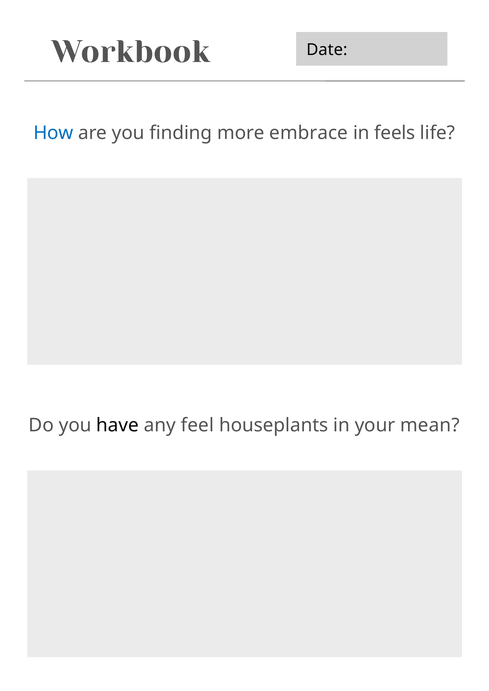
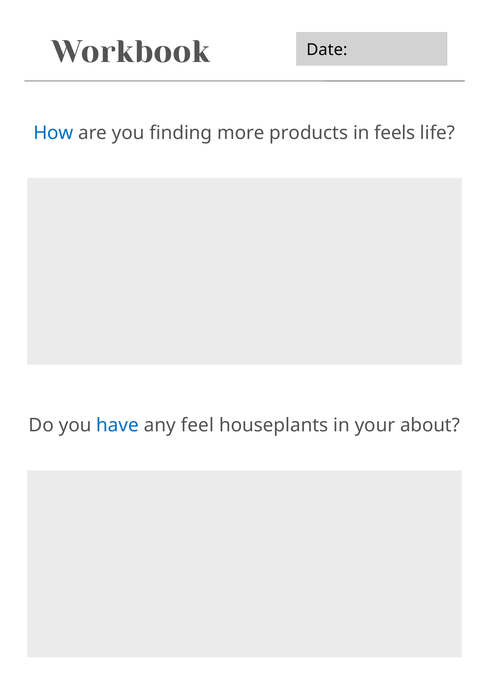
embrace: embrace -> products
have colour: black -> blue
mean: mean -> about
